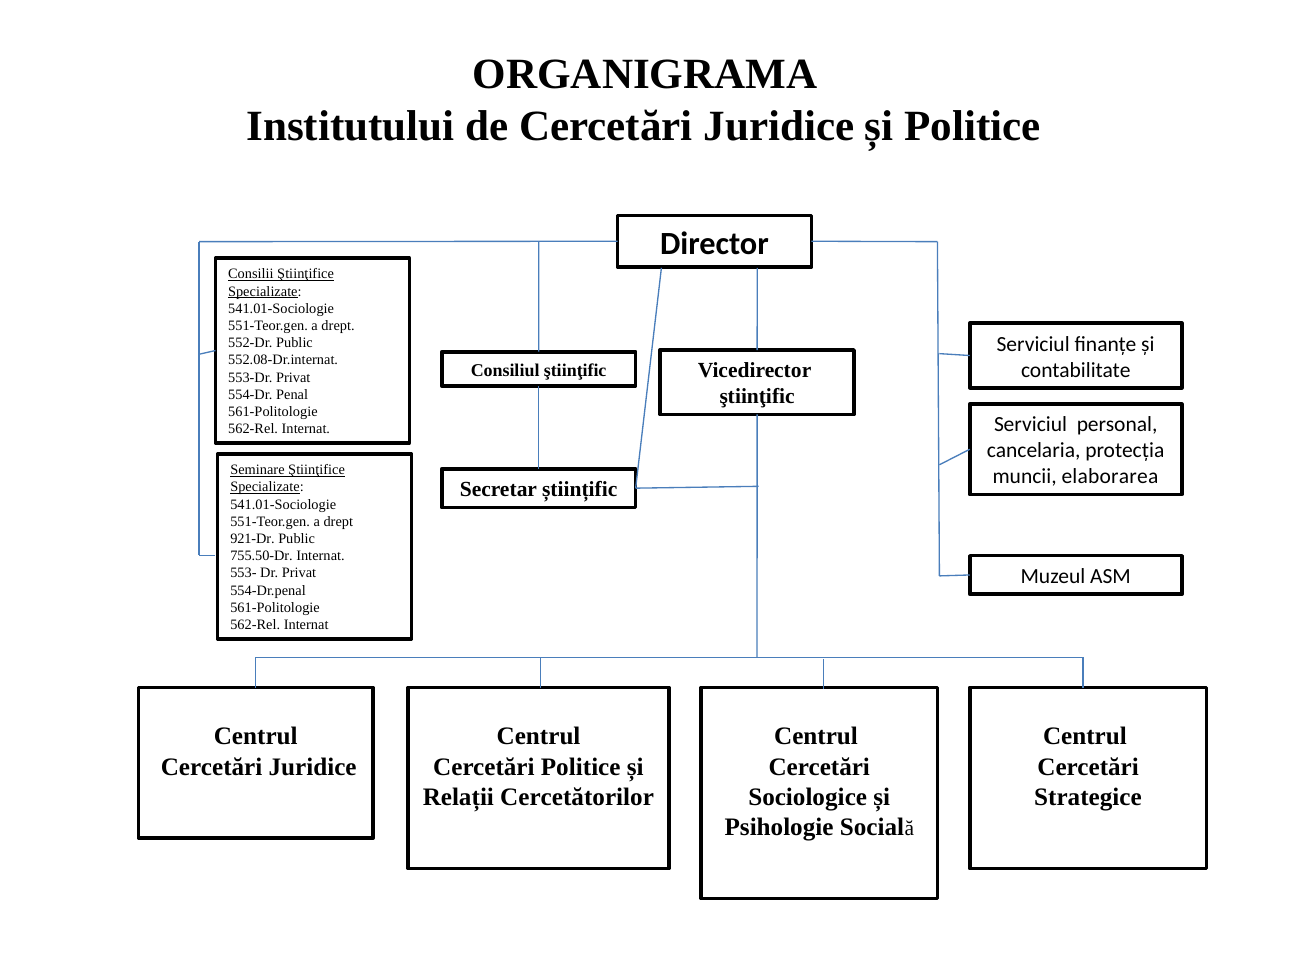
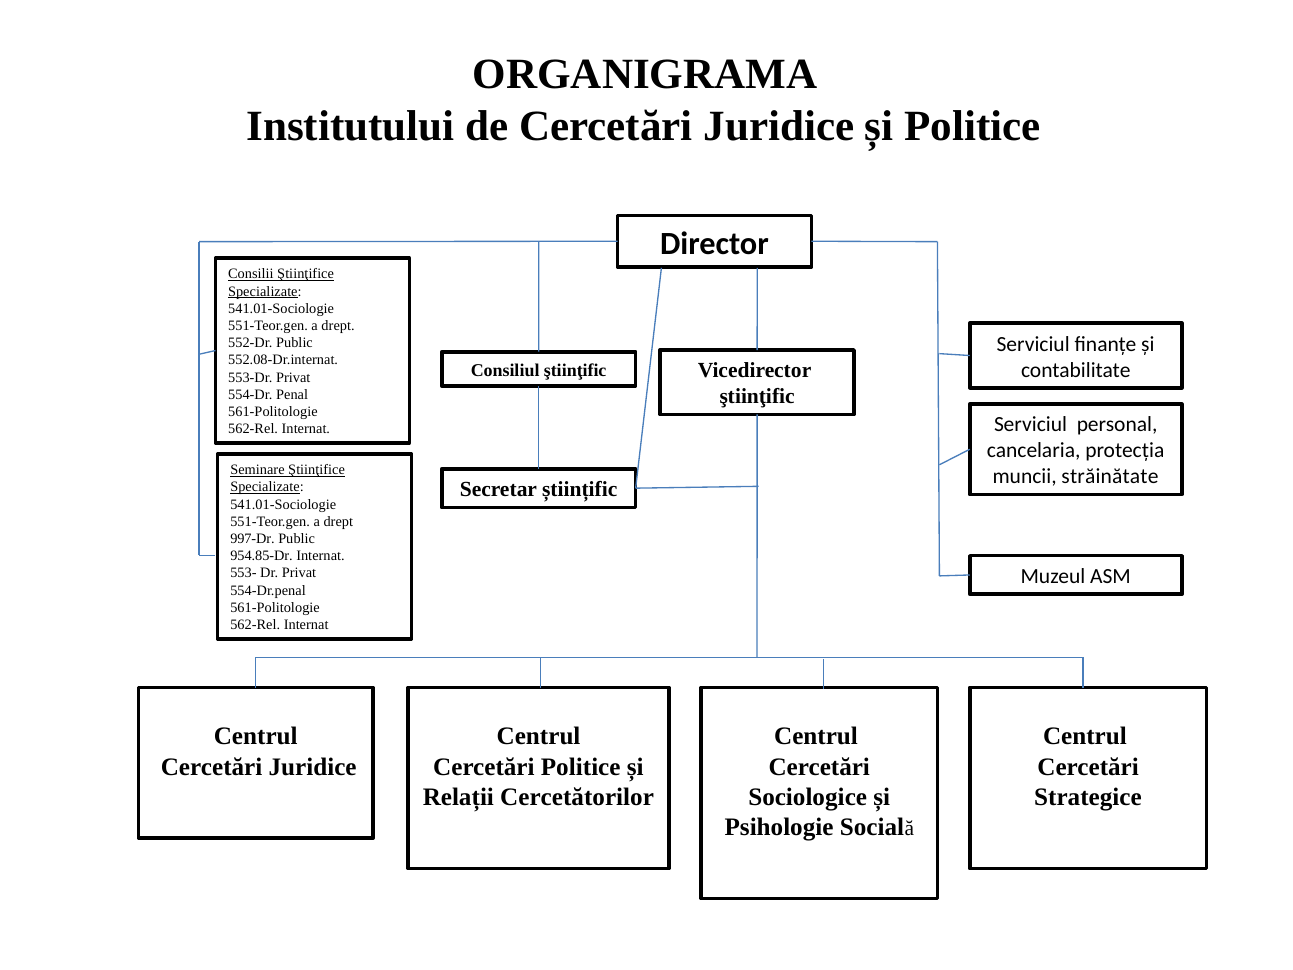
elaborarea: elaborarea -> străinătate
921-Dr: 921-Dr -> 997-Dr
755.50-Dr: 755.50-Dr -> 954.85-Dr
